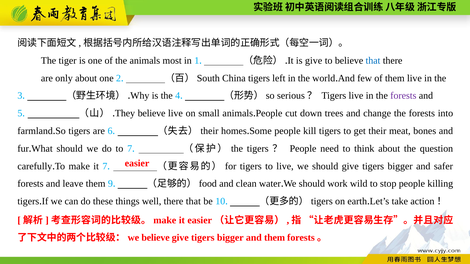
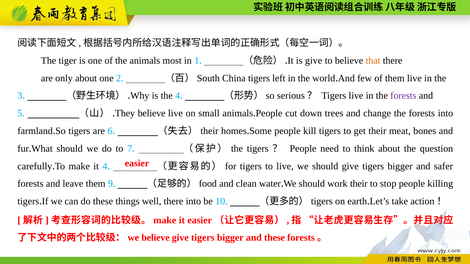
that at (373, 61) colour: blue -> orange
it 7: 7 -> 4
work wild: wild -> their
there that: that -> into
and them: them -> these
